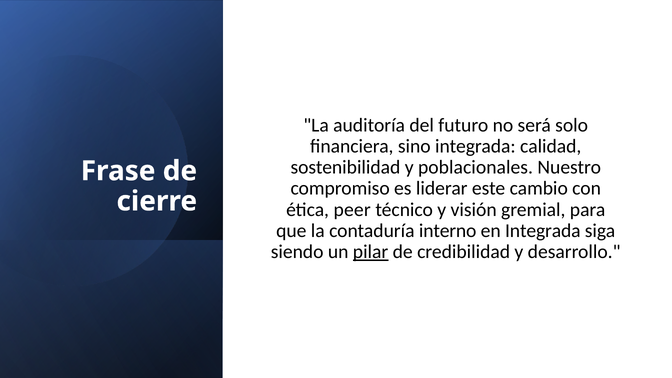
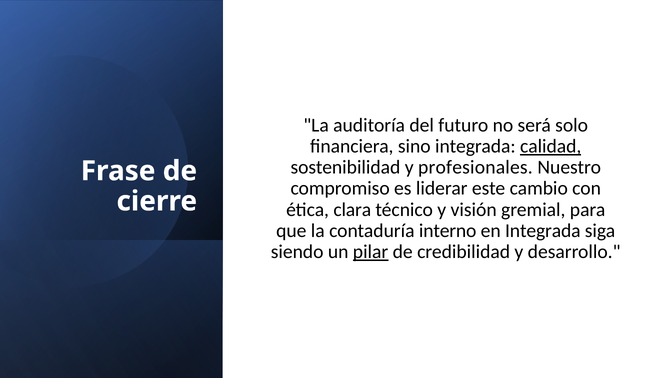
calidad underline: none -> present
poblacionales: poblacionales -> profesionales
peer: peer -> clara
